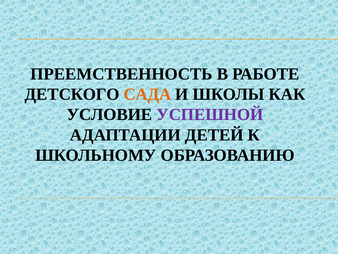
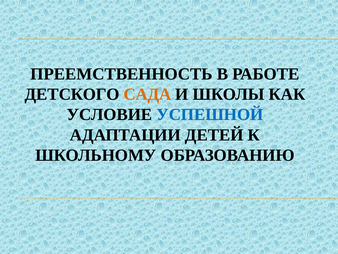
УСПЕШНОЙ colour: purple -> blue
